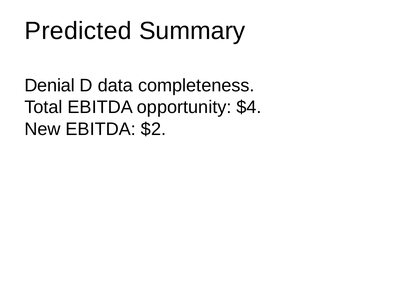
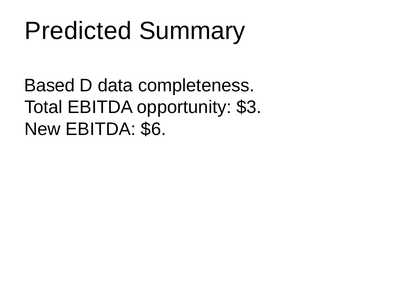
Denial: Denial -> Based
$4: $4 -> $3
$2: $2 -> $6
